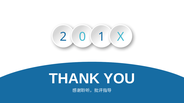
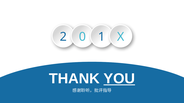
YOU underline: none -> present
